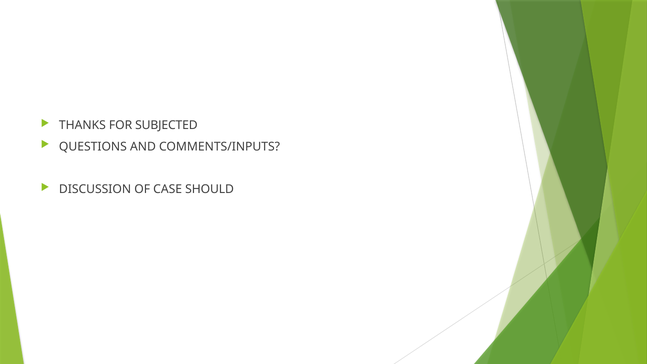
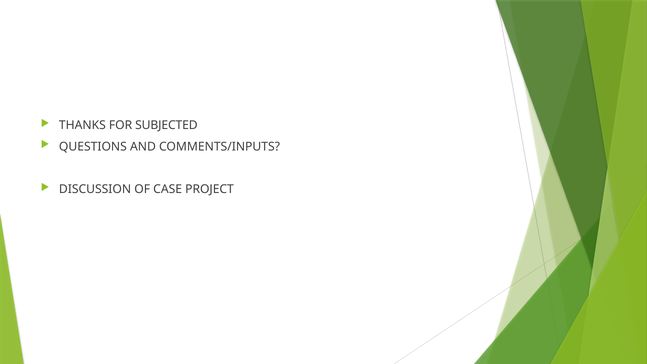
SHOULD: SHOULD -> PROJECT
